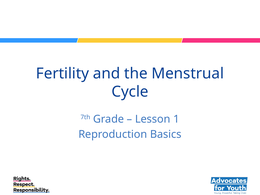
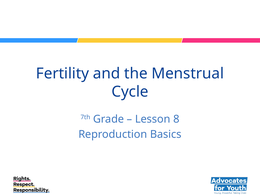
1: 1 -> 8
